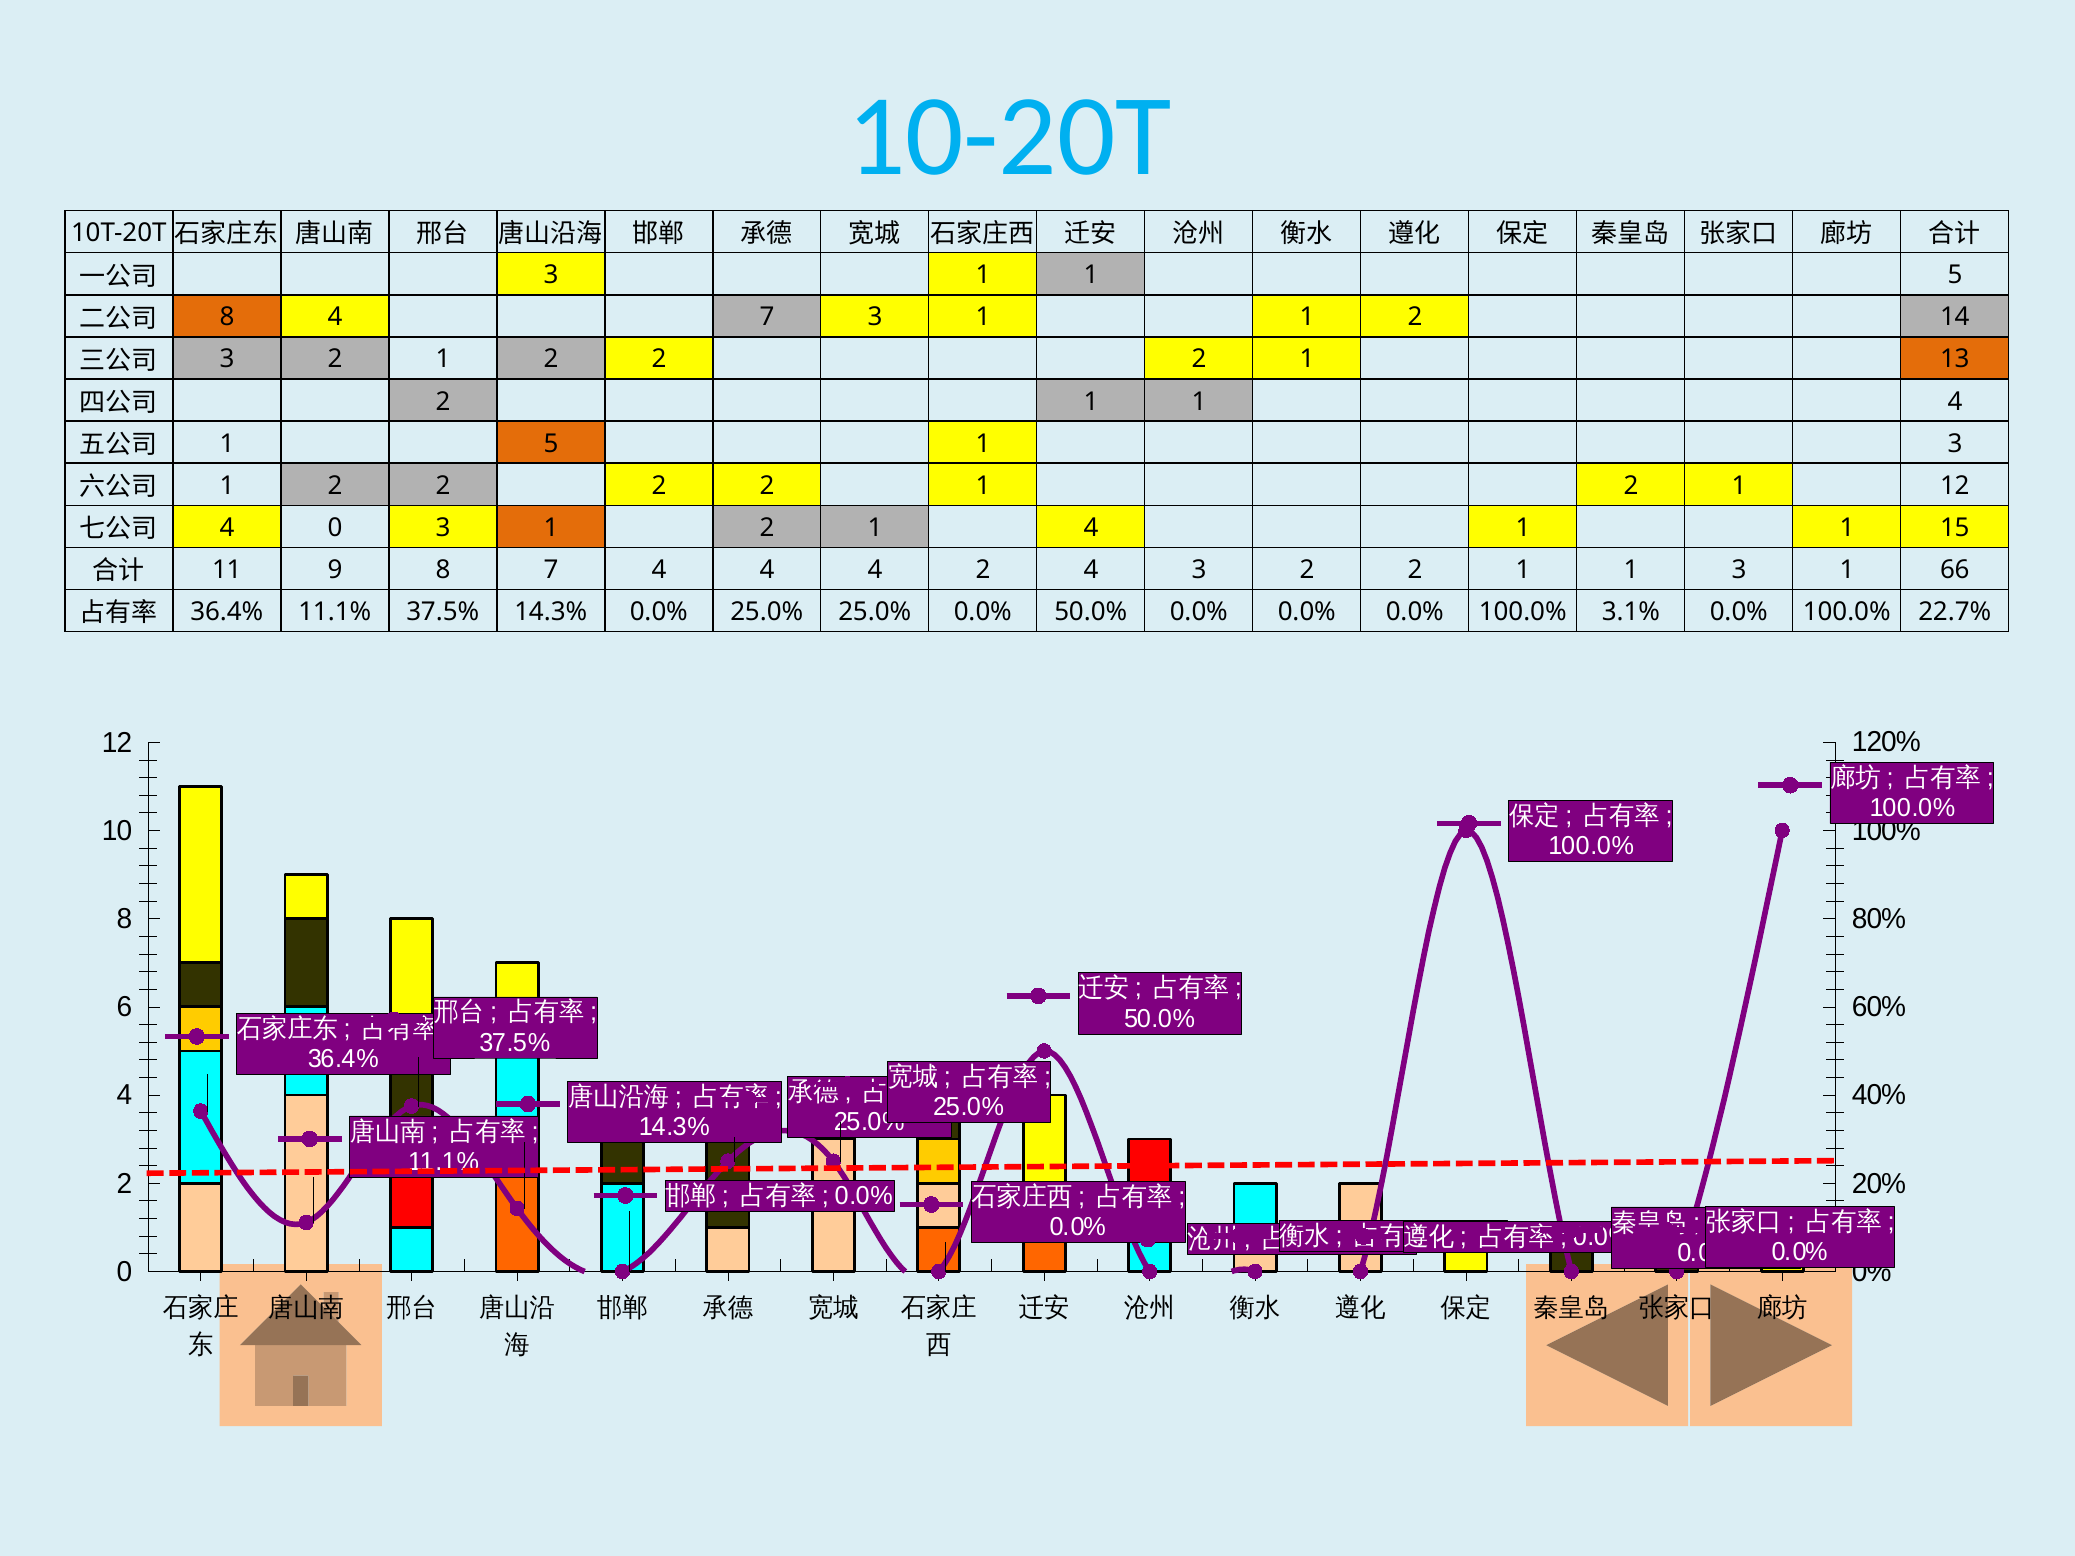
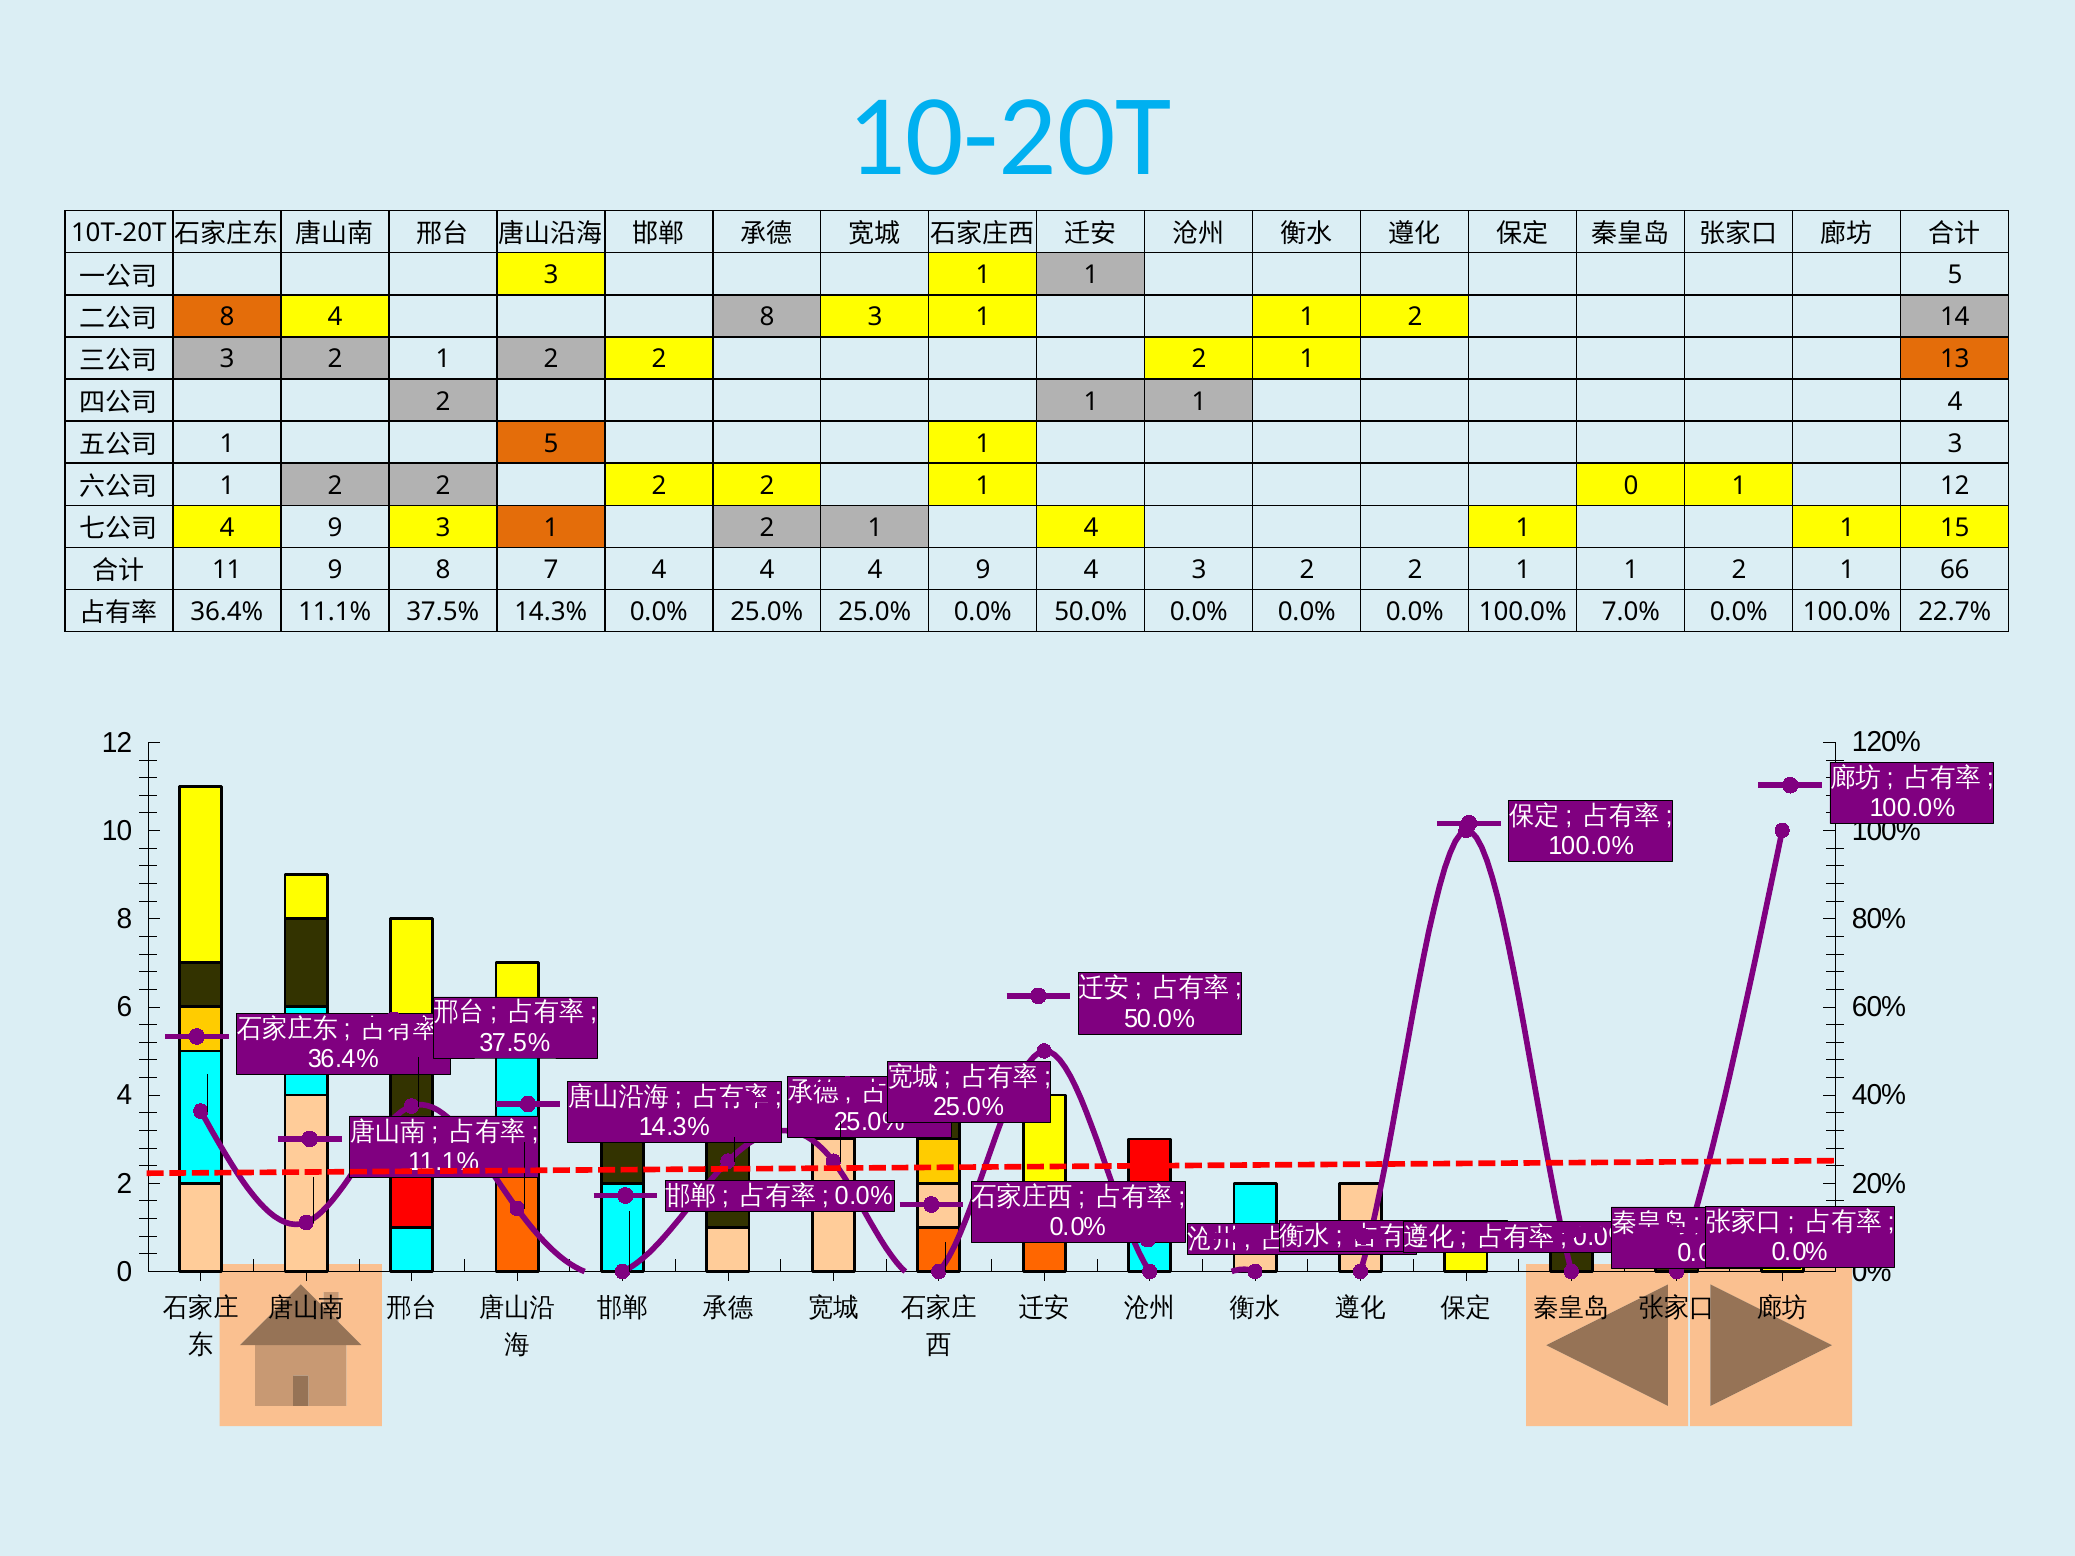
4 7: 7 -> 8
2 2 1 2: 2 -> 0
0 at (335, 528): 0 -> 9
4 4 2: 2 -> 9
2 1 1 3: 3 -> 2
3.1%: 3.1% -> 7.0%
